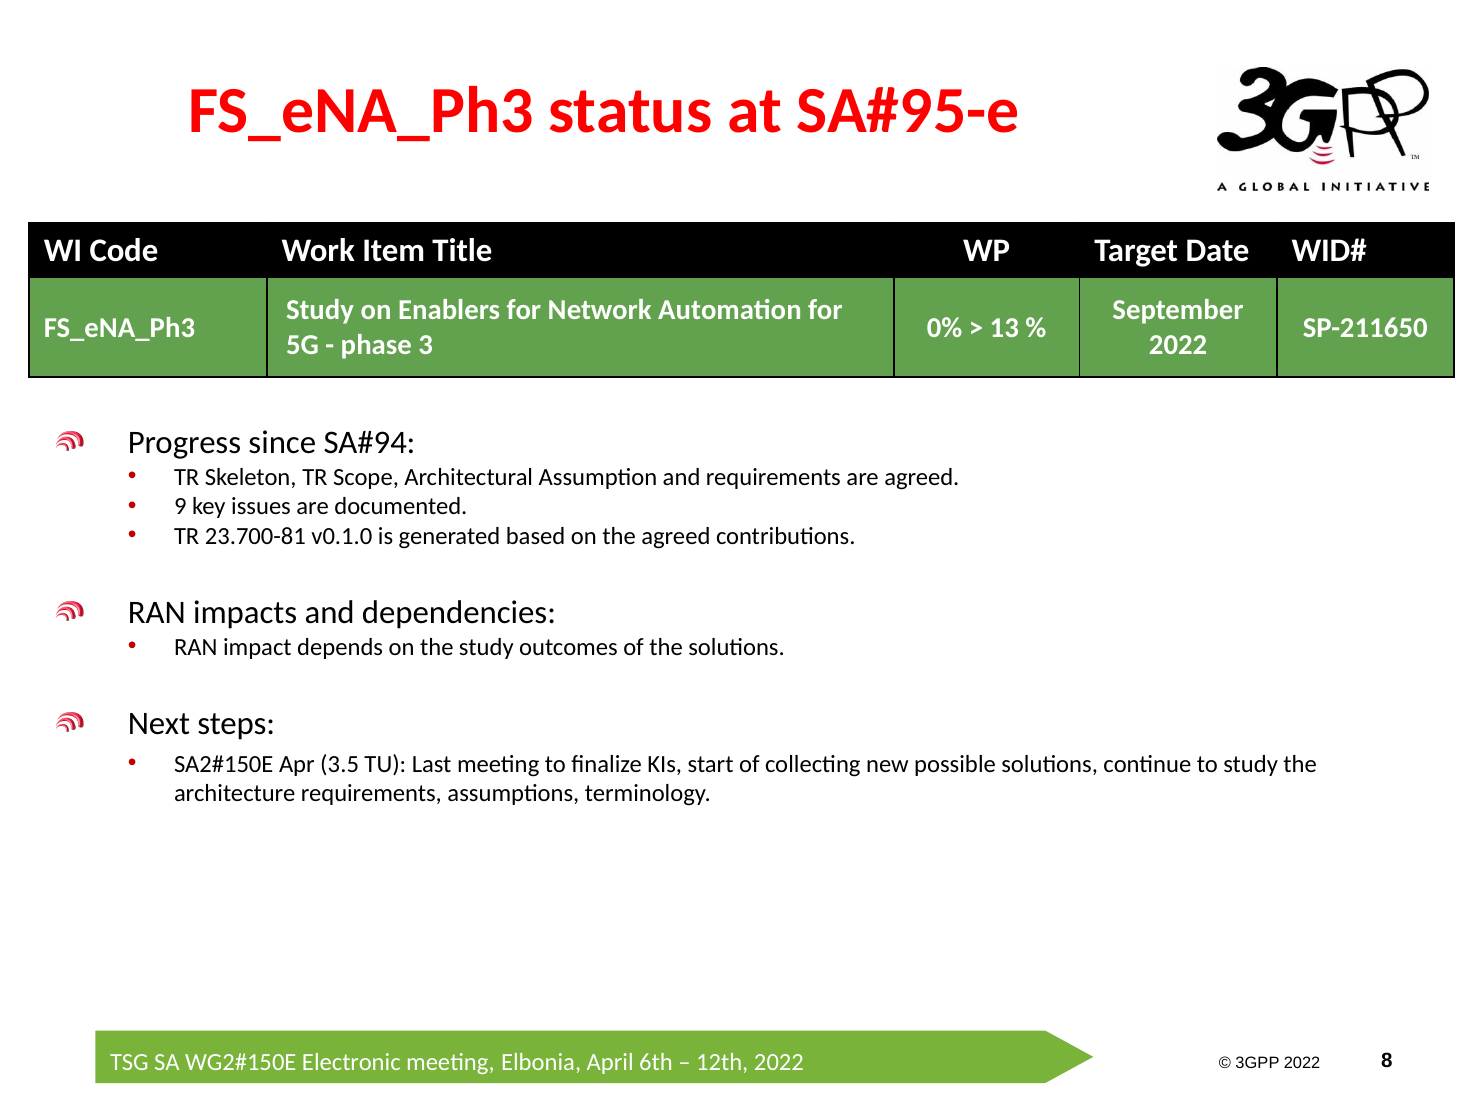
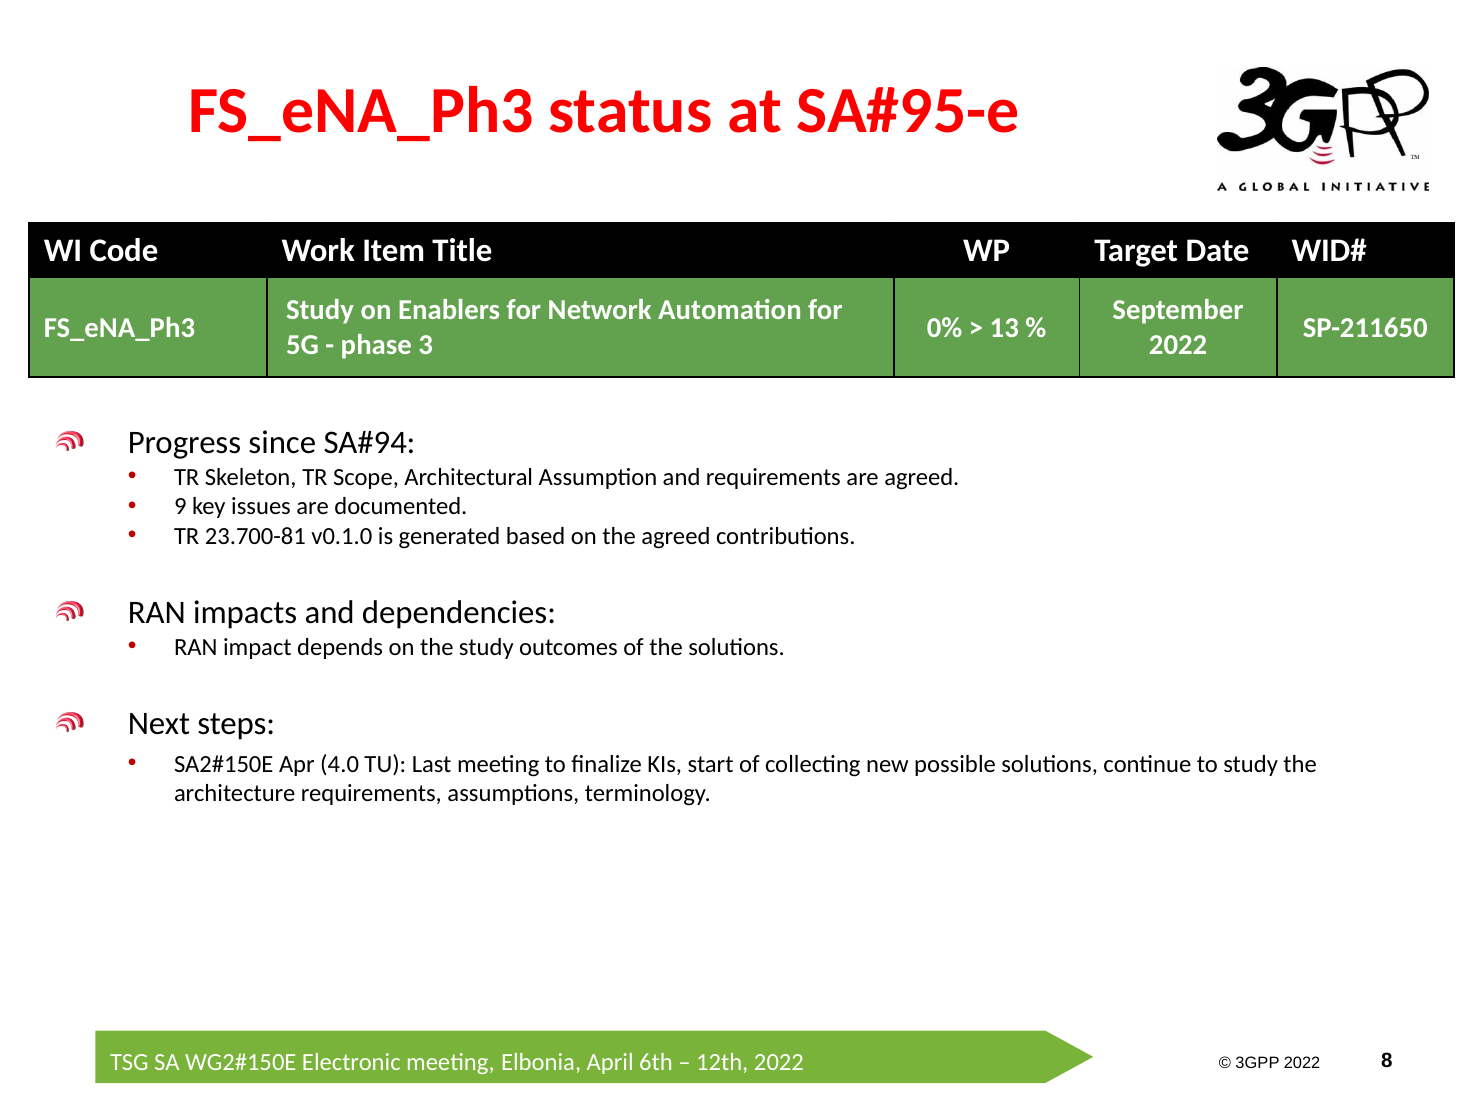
3.5: 3.5 -> 4.0
